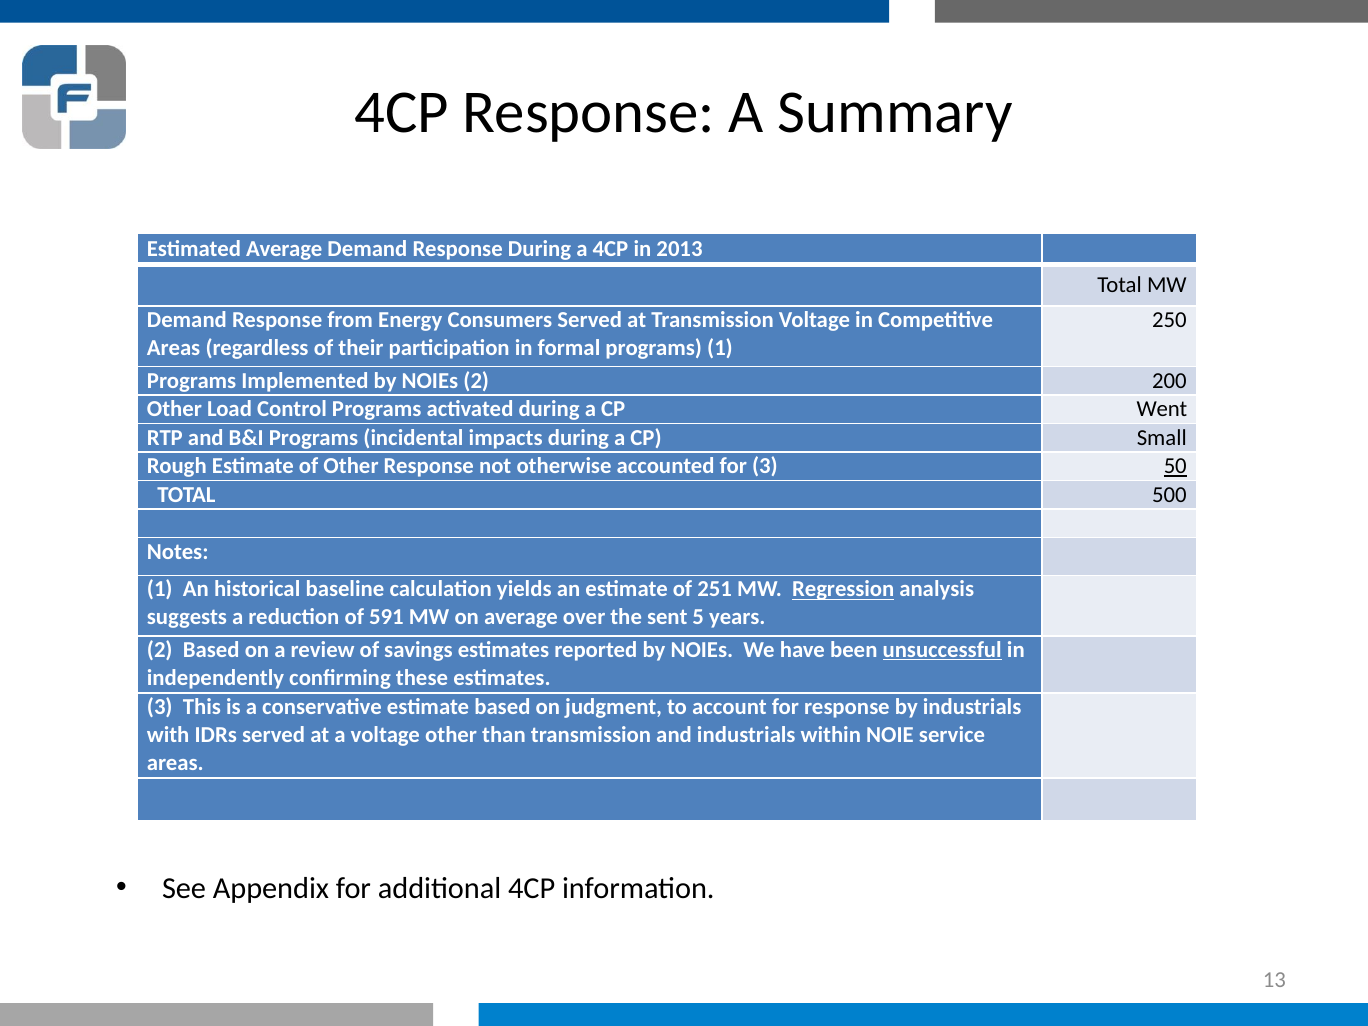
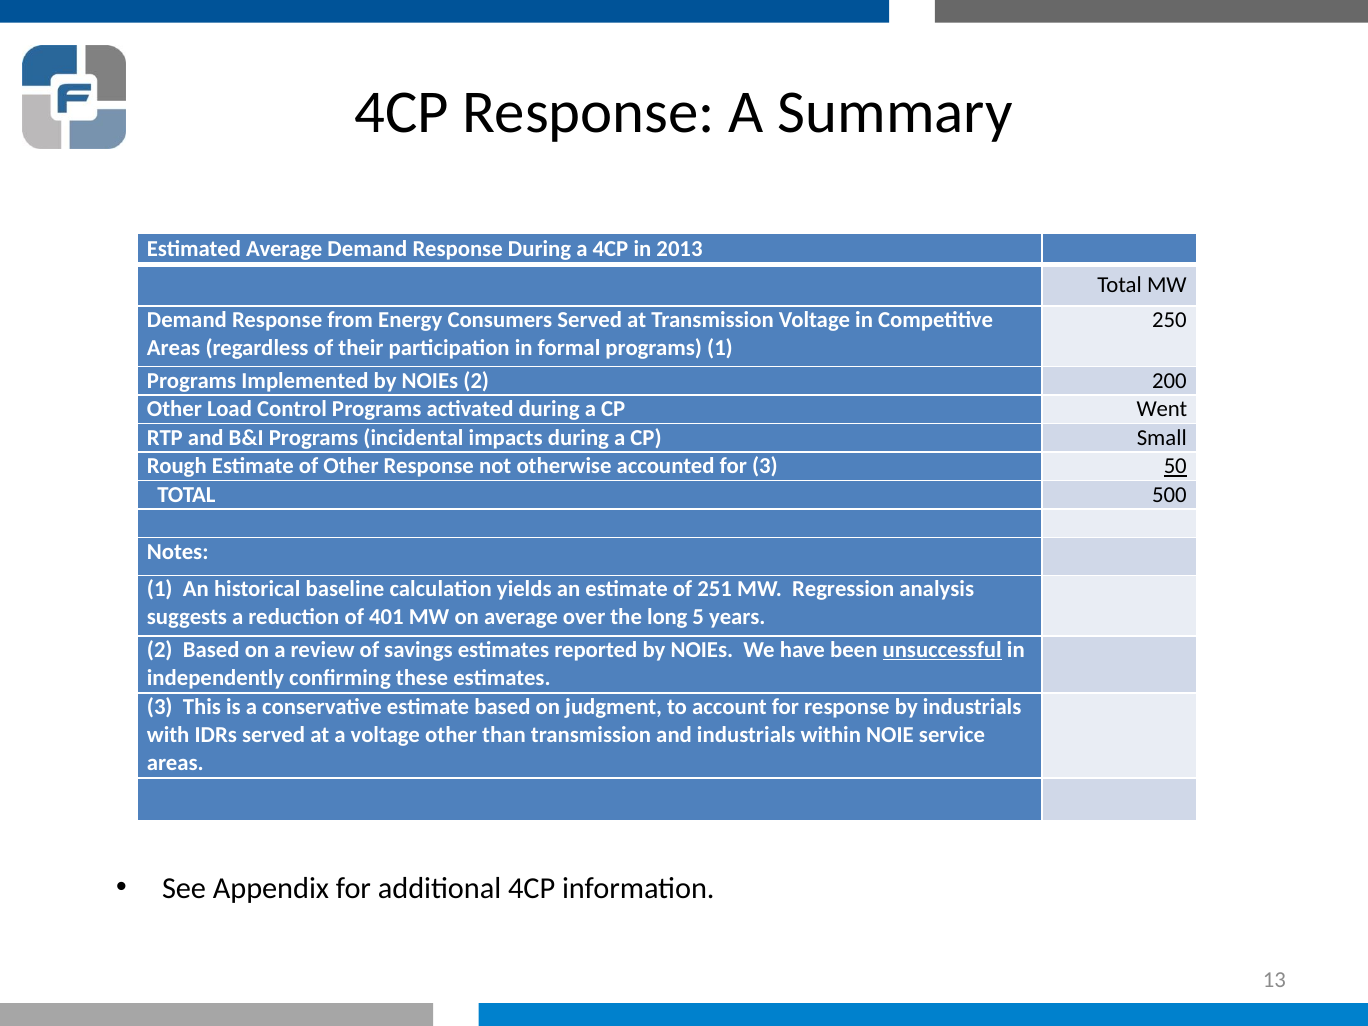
Regression underline: present -> none
591: 591 -> 401
sent: sent -> long
